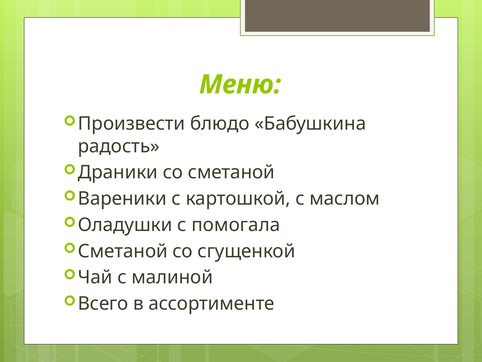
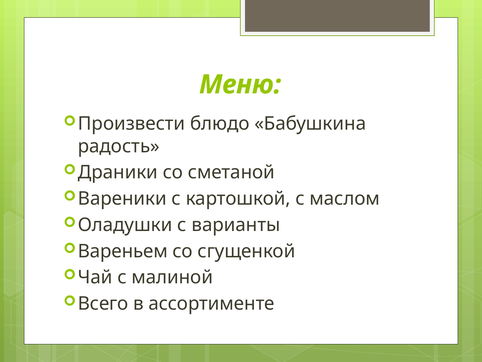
помогала: помогала -> варианты
Сметаной at (123, 251): Сметаной -> Вареньем
